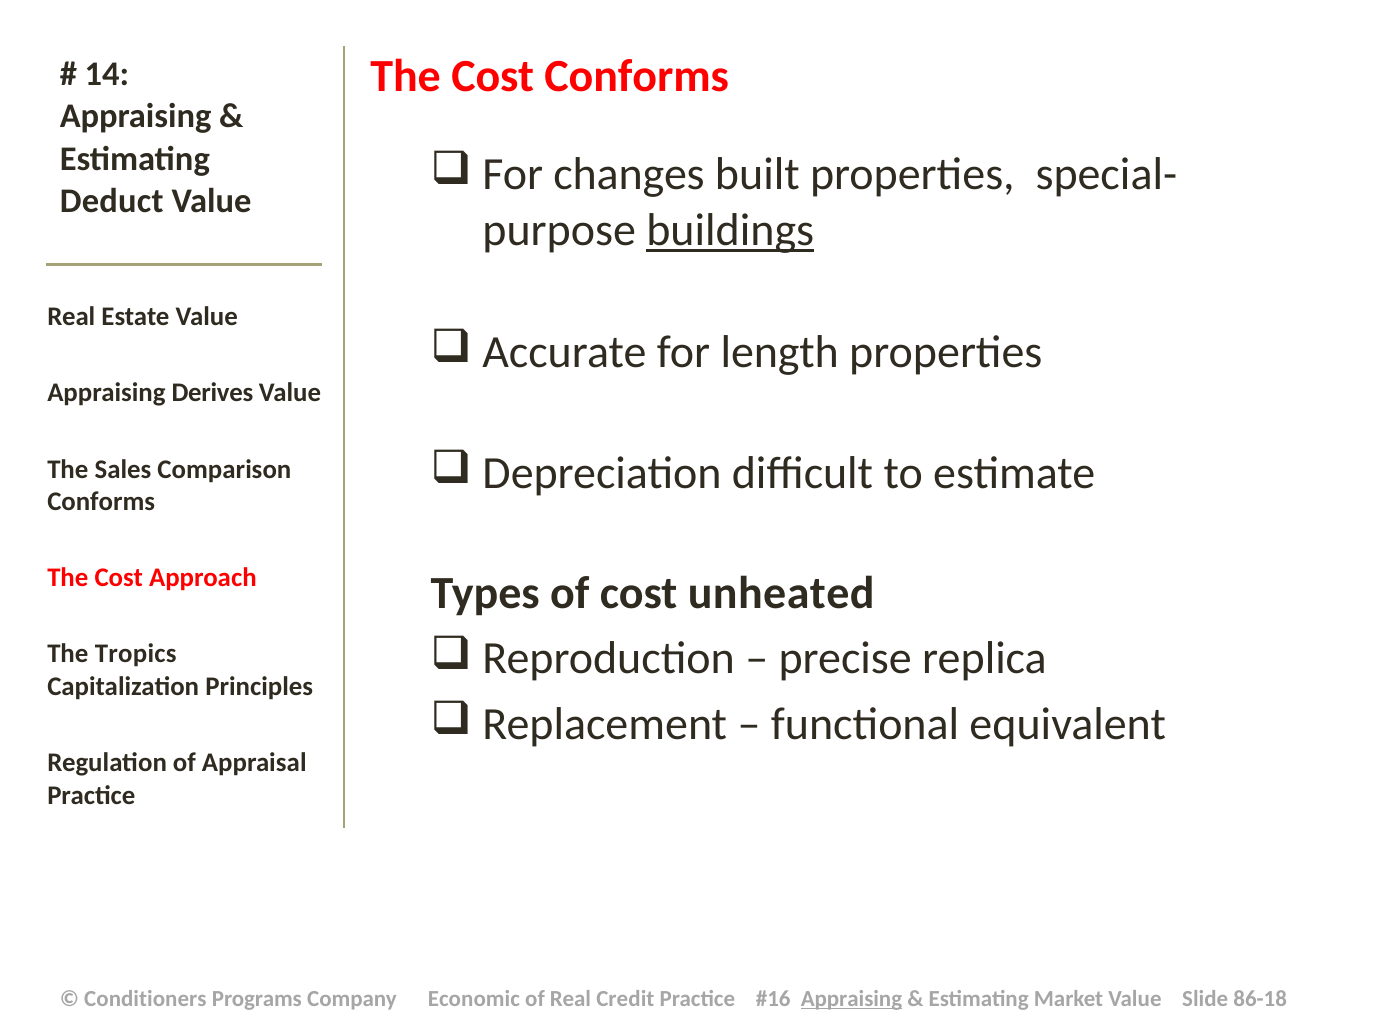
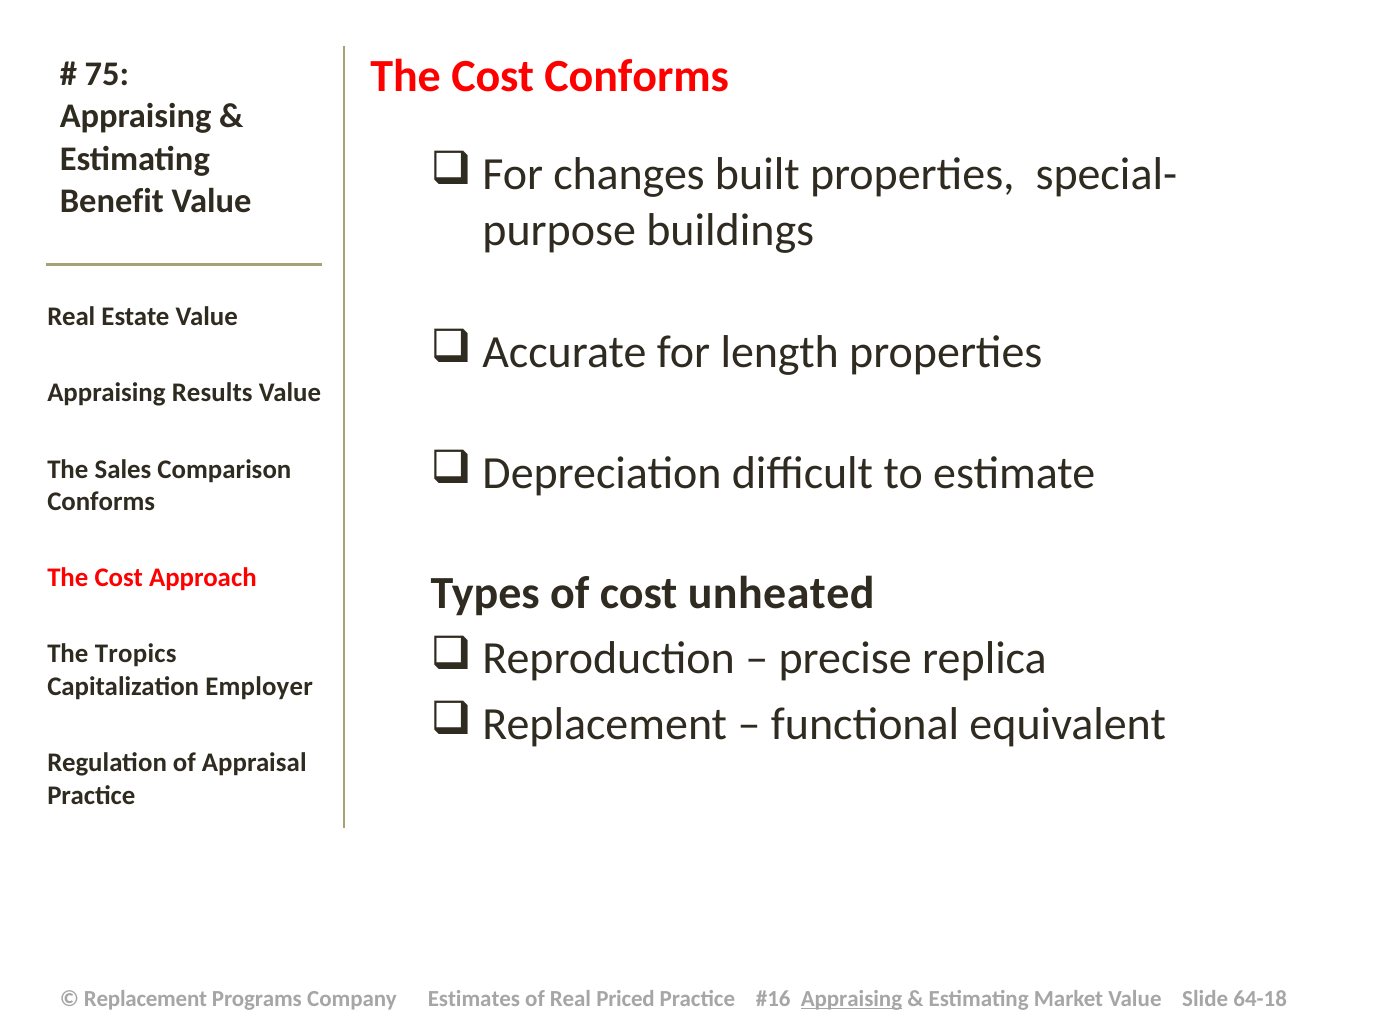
14: 14 -> 75
Deduct: Deduct -> Benefit
buildings underline: present -> none
Derives: Derives -> Results
Principles: Principles -> Employer
Conditioners: Conditioners -> Replacement
Economic: Economic -> Estimates
Credit: Credit -> Priced
86-18: 86-18 -> 64-18
